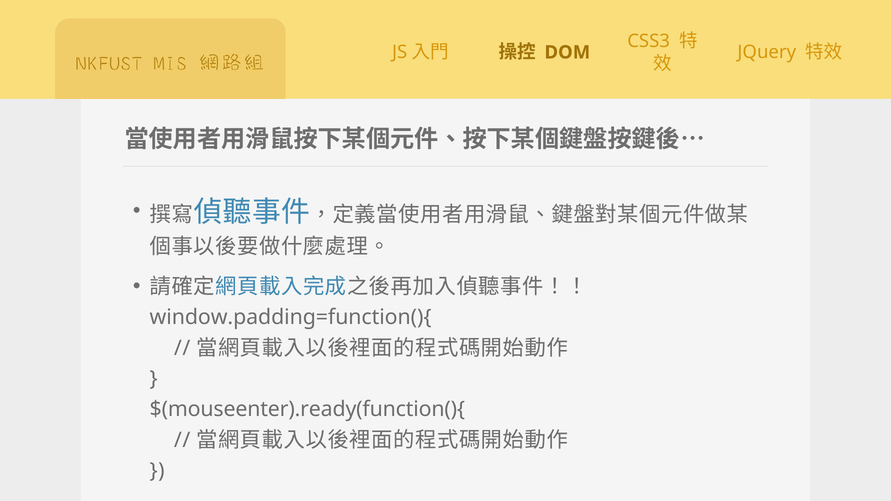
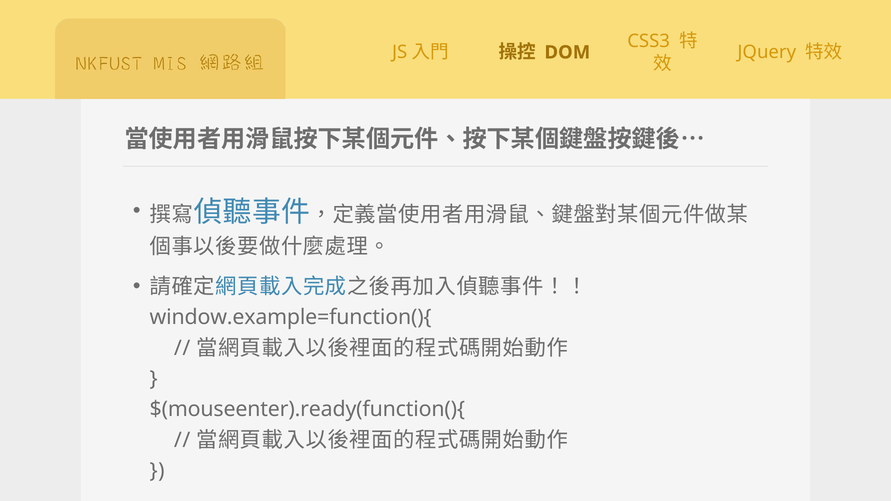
window.padding=function(){: window.padding=function(){ -> window.example=function(){
